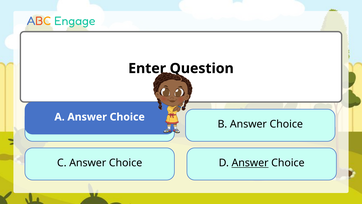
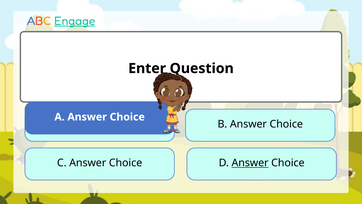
Engage underline: none -> present
